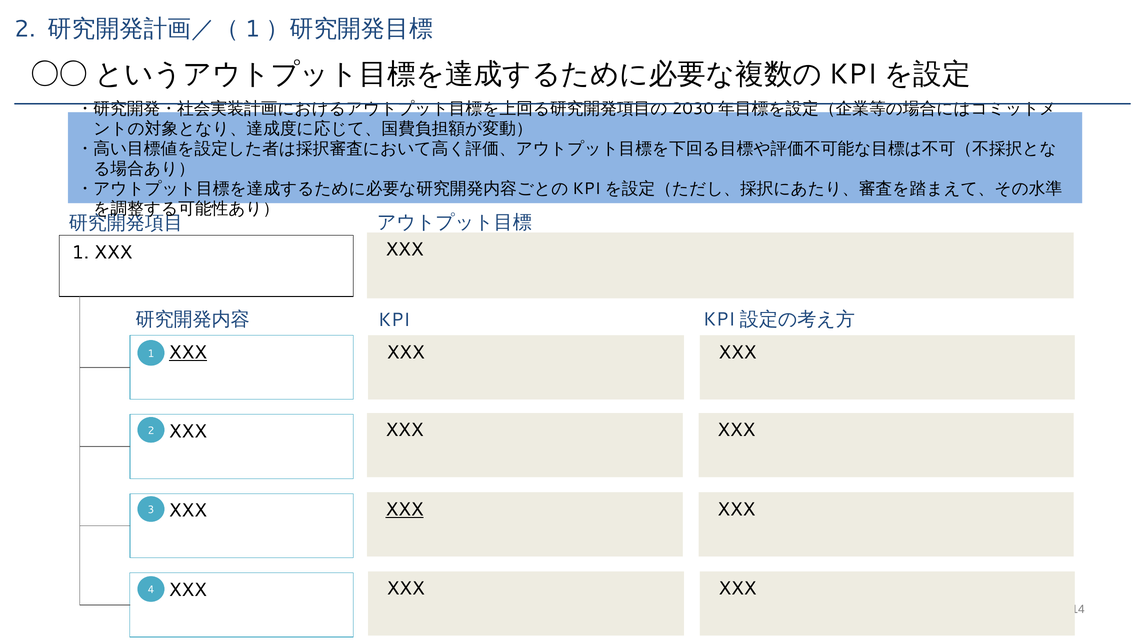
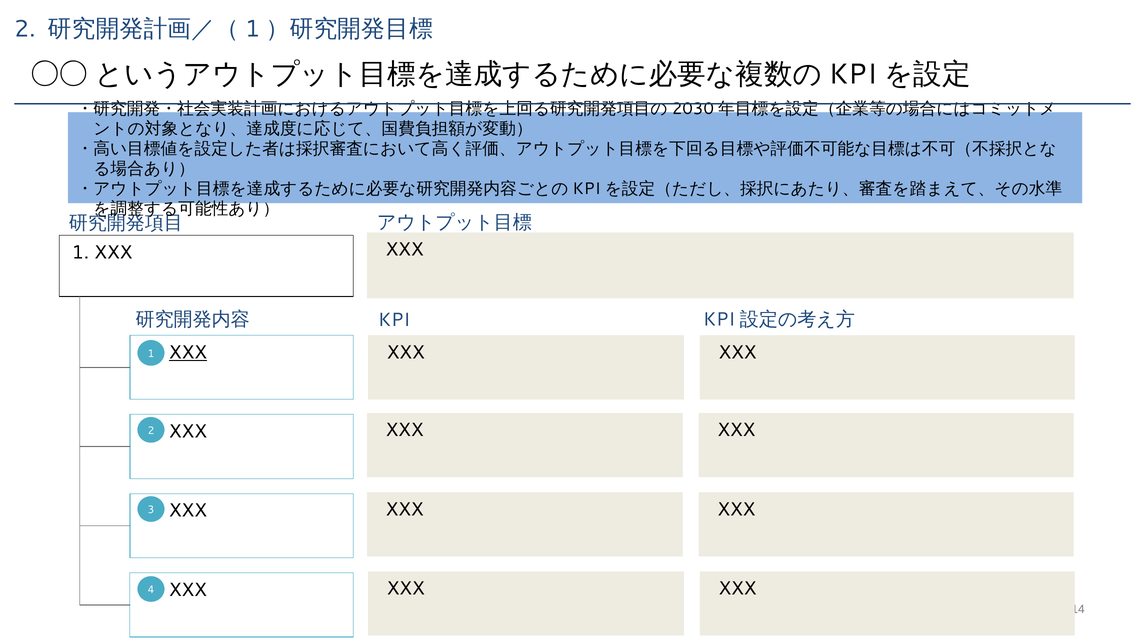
XXX at (405, 509) underline: present -> none
